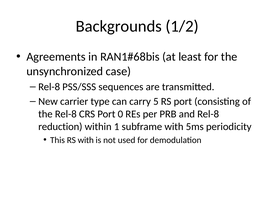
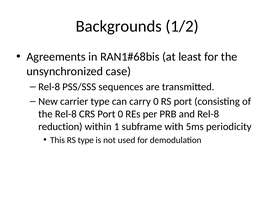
carry 5: 5 -> 0
RS with: with -> type
